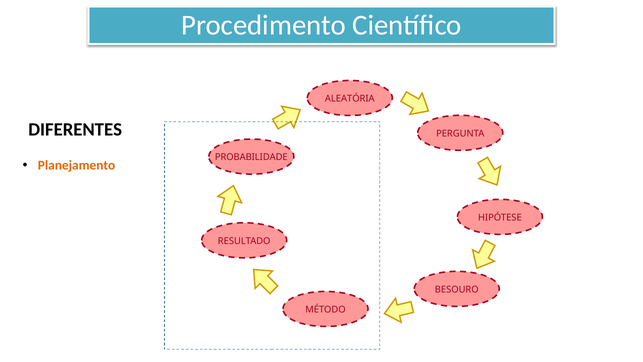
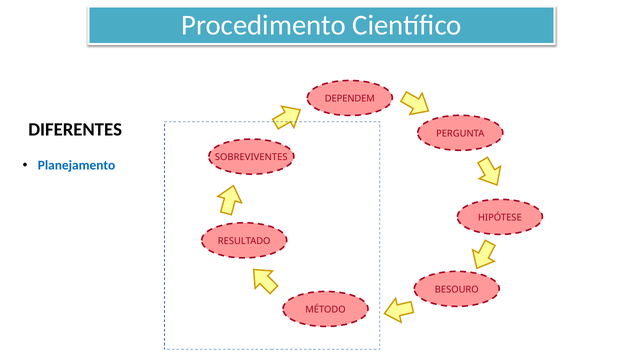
ALEATÓRIA: ALEATÓRIA -> DEPENDEM
PROBABILIDADE: PROBABILIDADE -> SOBREVIVENTES
Planejamento colour: orange -> blue
